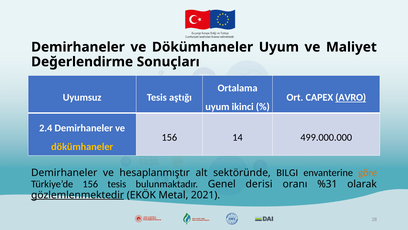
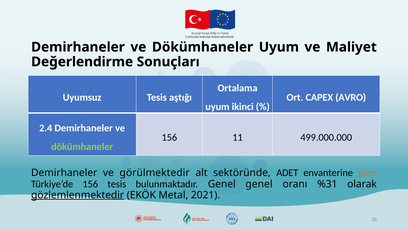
AVRO underline: present -> none
14: 14 -> 11
dökümhaneler at (82, 147) colour: yellow -> light green
hesaplanmıştır: hesaplanmıştır -> görülmektedir
BILGI: BILGI -> ADET
Genel derisi: derisi -> genel
